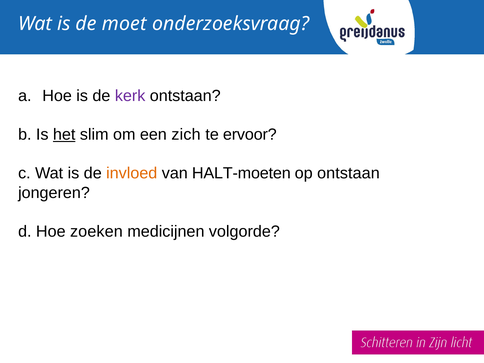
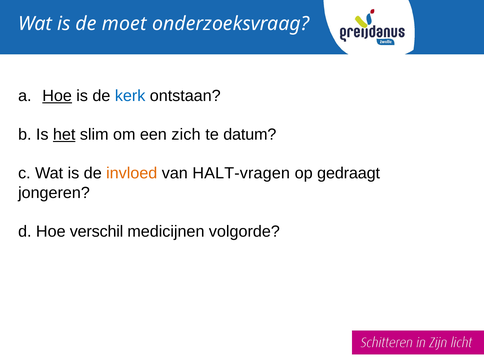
Hoe at (57, 96) underline: none -> present
kerk colour: purple -> blue
ervoor: ervoor -> datum
HALT-moeten: HALT-moeten -> HALT-vragen
op ontstaan: ontstaan -> gedraagt
zoeken: zoeken -> verschil
